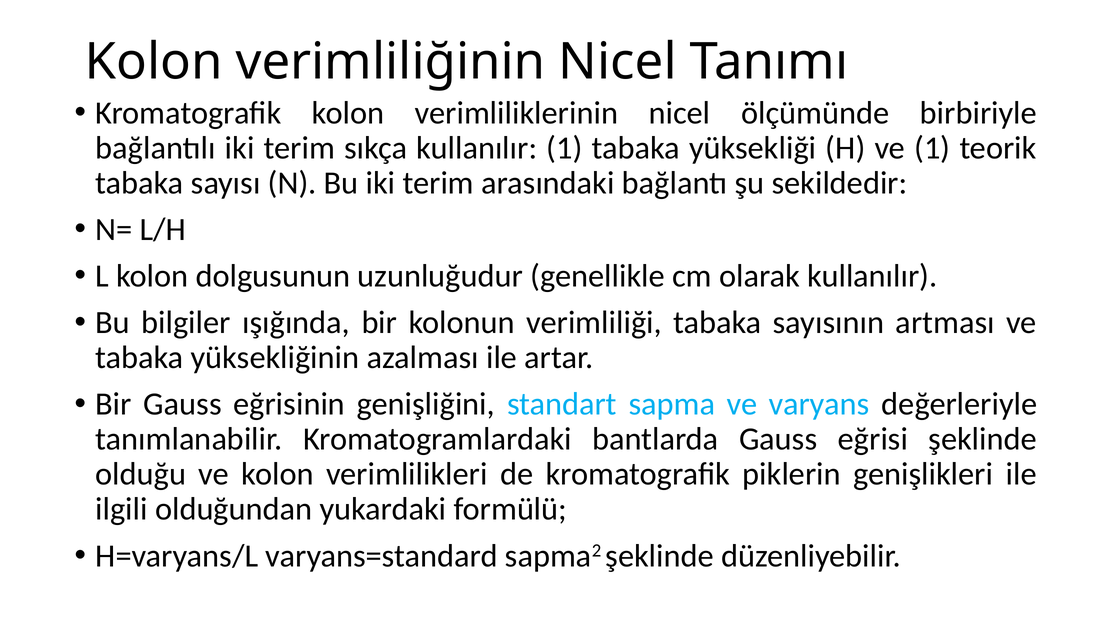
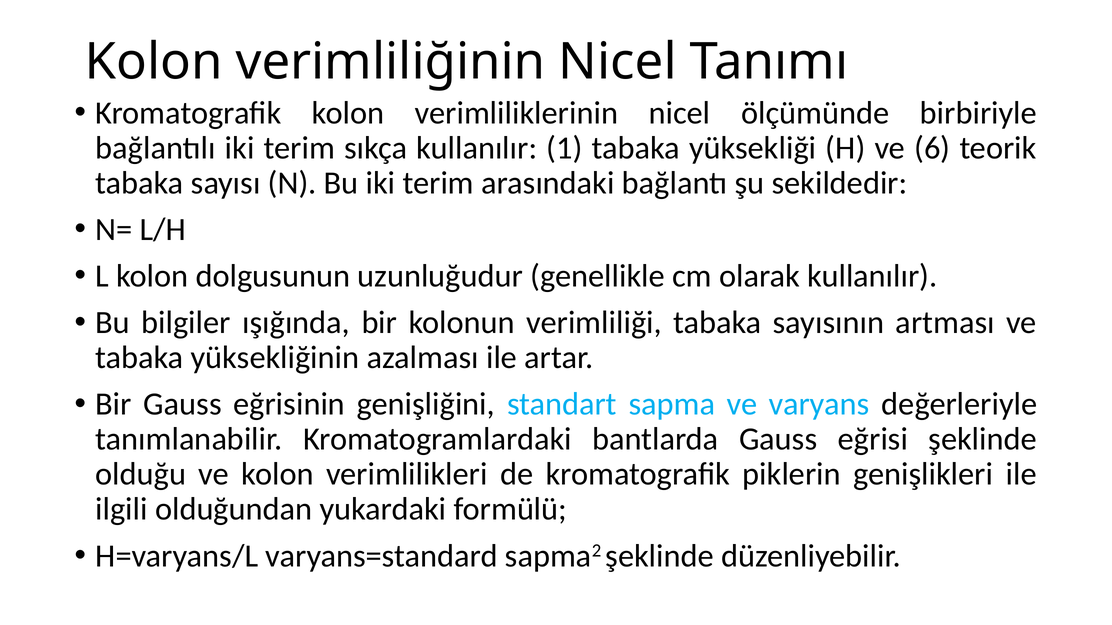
ve 1: 1 -> 6
